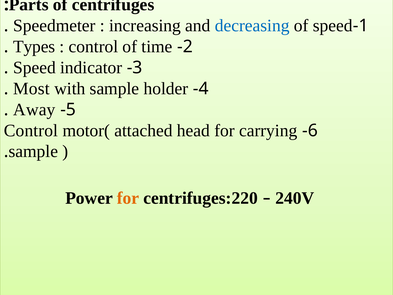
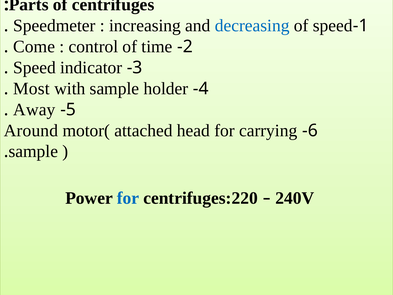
Types: Types -> Come
Control at (31, 130): Control -> Around
for at (128, 198) colour: orange -> blue
